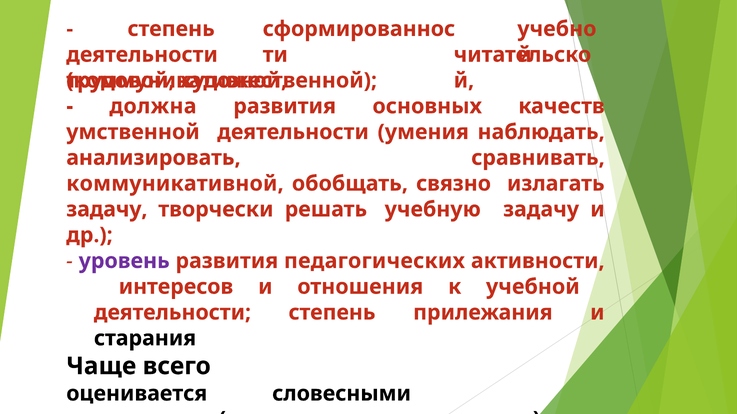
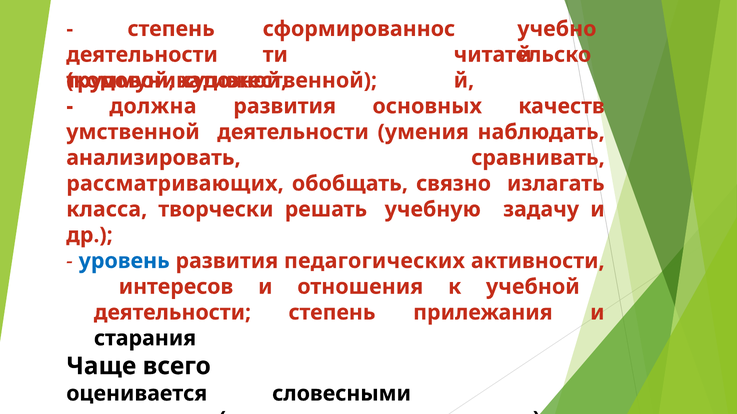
коммуникативной at (175, 184): коммуникативной -> рассматривающих
задачу at (107, 210): задачу -> класса
уровень colour: purple -> blue
